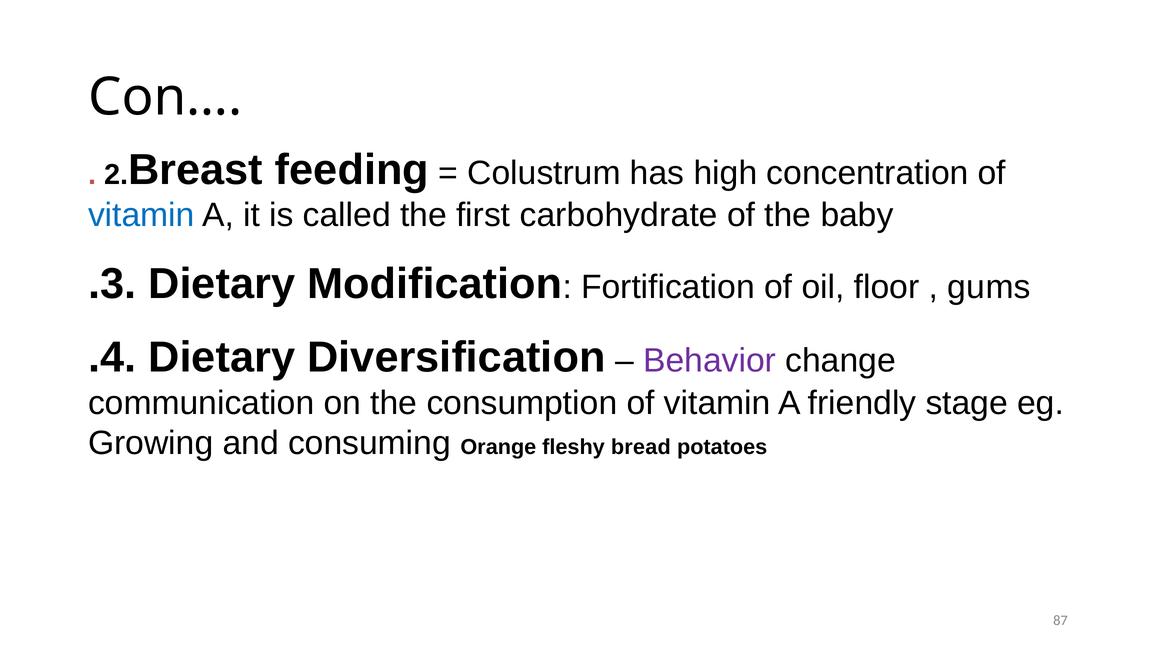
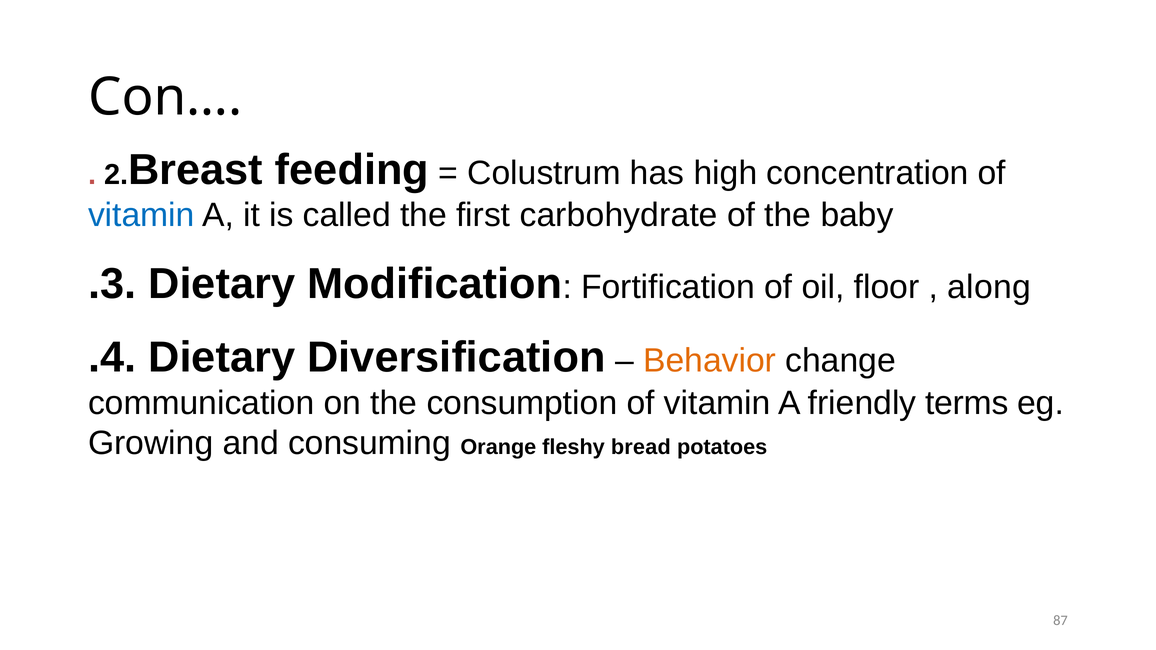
gums: gums -> along
Behavior colour: purple -> orange
stage: stage -> terms
